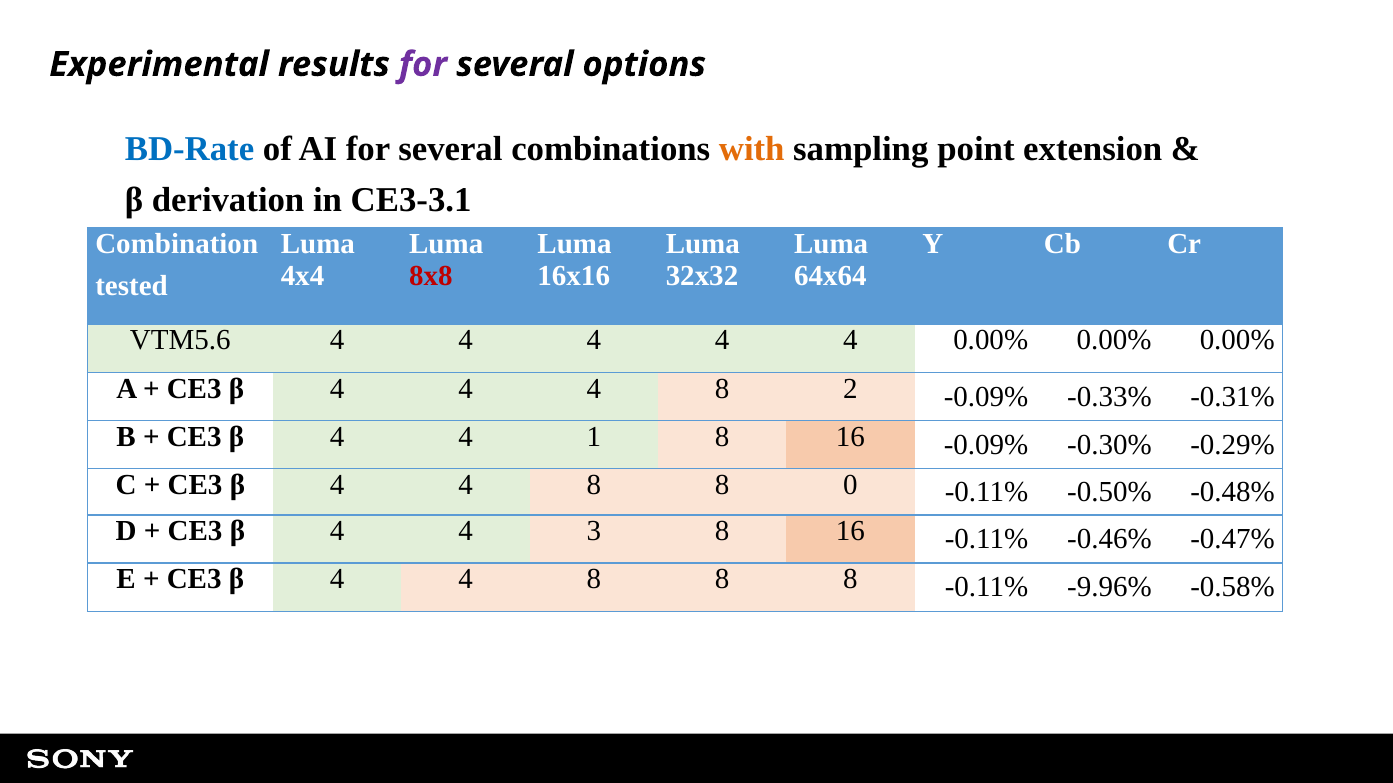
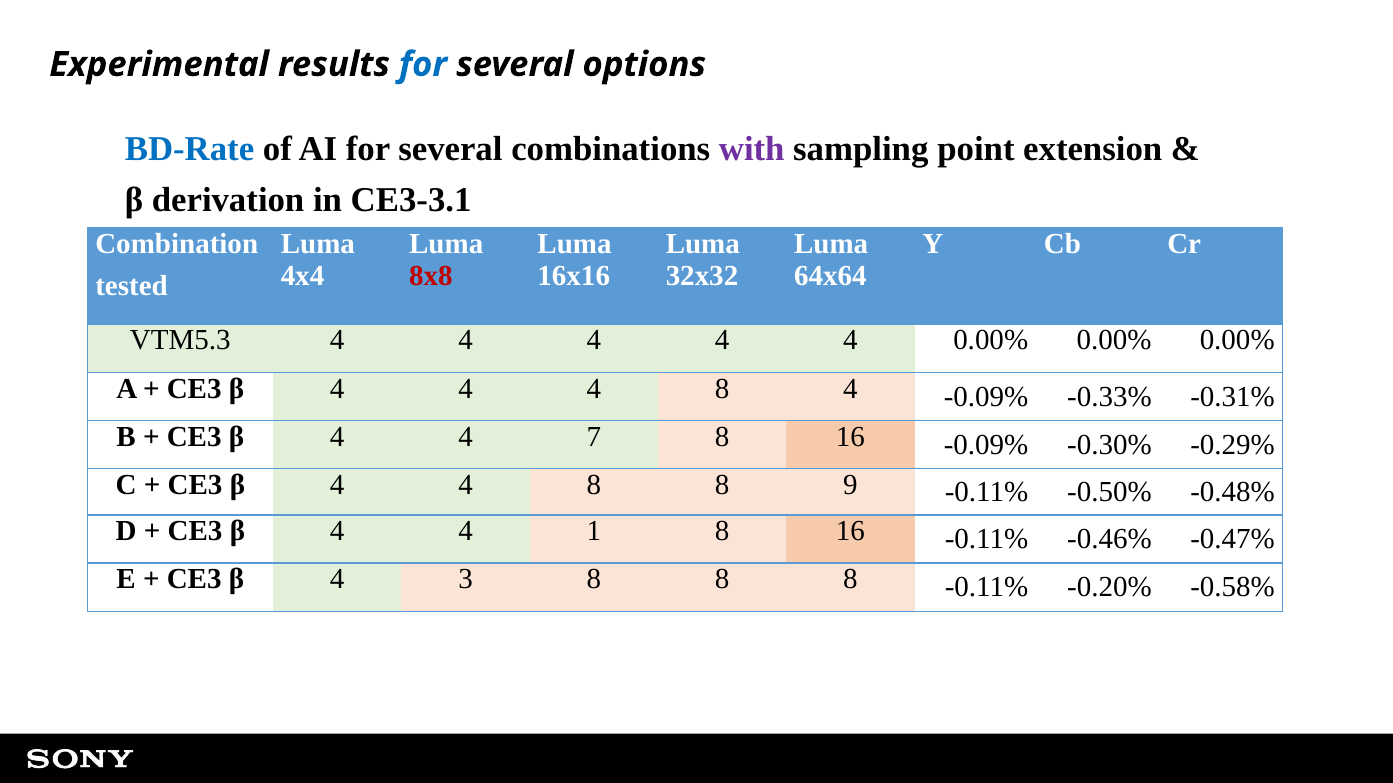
for at (423, 64) colour: purple -> blue
with colour: orange -> purple
VTM5.6: VTM5.6 -> VTM5.3
8 2: 2 -> 4
1: 1 -> 7
0: 0 -> 9
3: 3 -> 1
4 at (466, 579): 4 -> 3
-9.96%: -9.96% -> -0.20%
